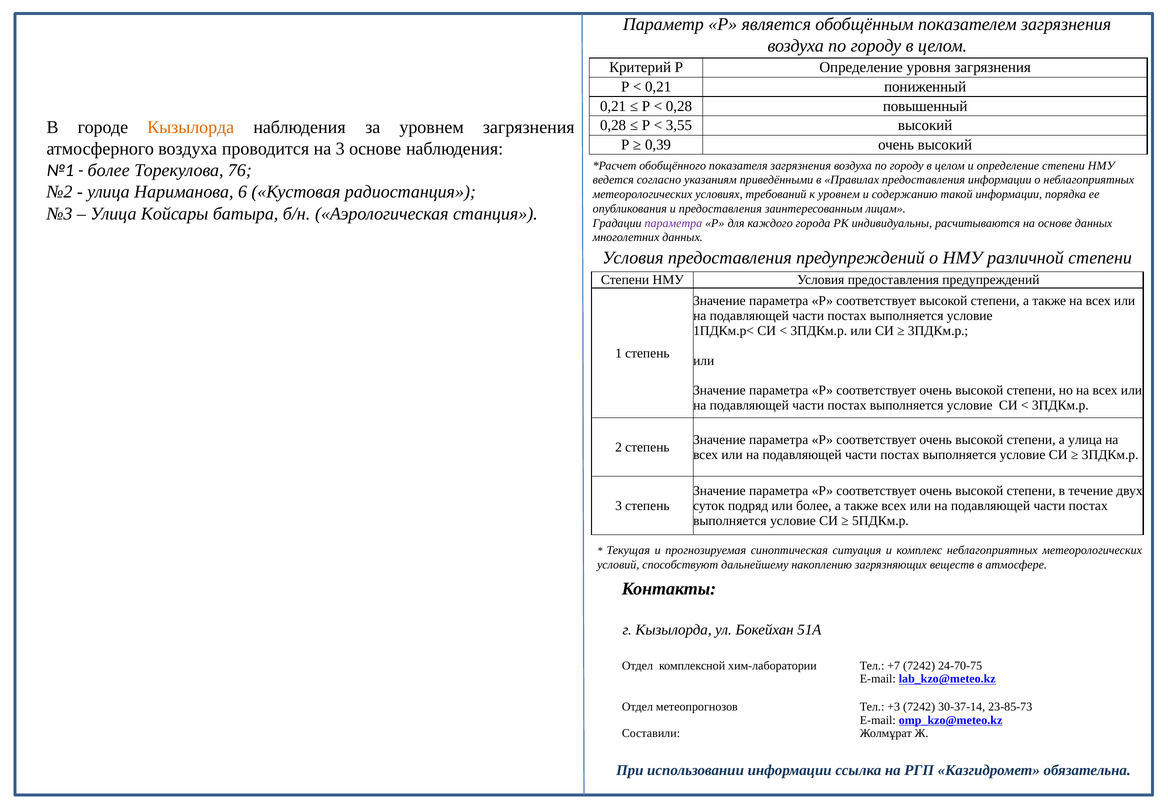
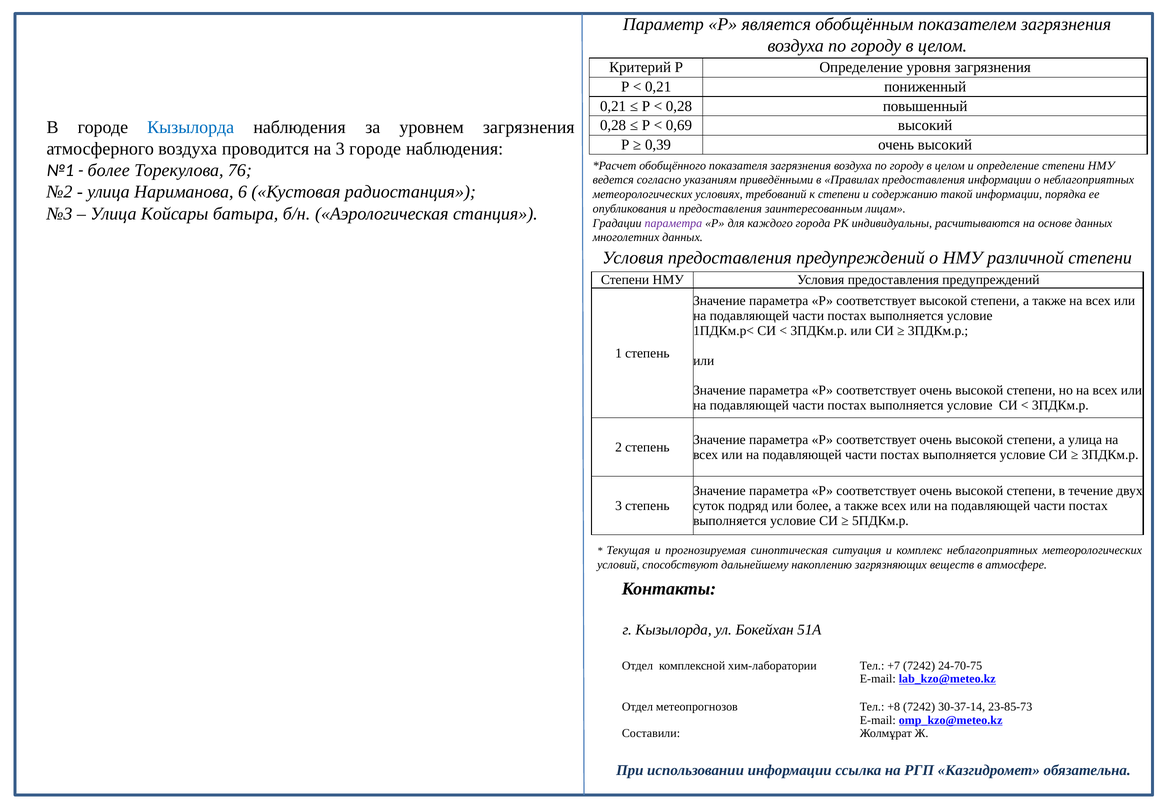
3,55: 3,55 -> 0,69
Кызылорда at (191, 127) colour: orange -> blue
3 основе: основе -> городе
к уровнем: уровнем -> степени
+3: +3 -> +8
